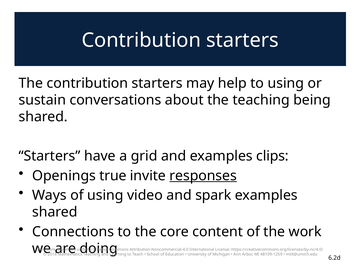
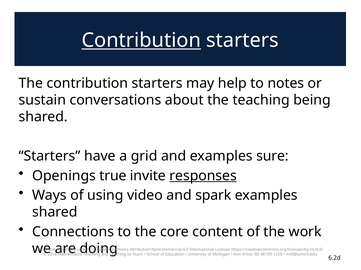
Contribution at (141, 41) underline: none -> present
to using: using -> notes
clips: clips -> sure
